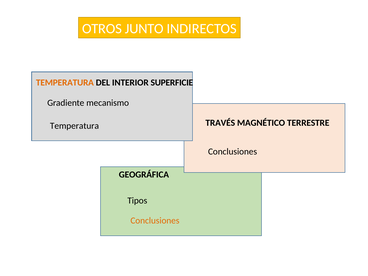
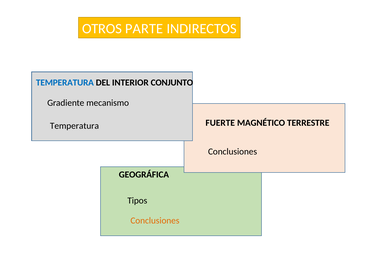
JUNTO: JUNTO -> PARTE
TEMPERATURA at (65, 83) colour: orange -> blue
SUPERFICIE: SUPERFICIE -> CONJUNTO
TRAVÉS: TRAVÉS -> FUERTE
